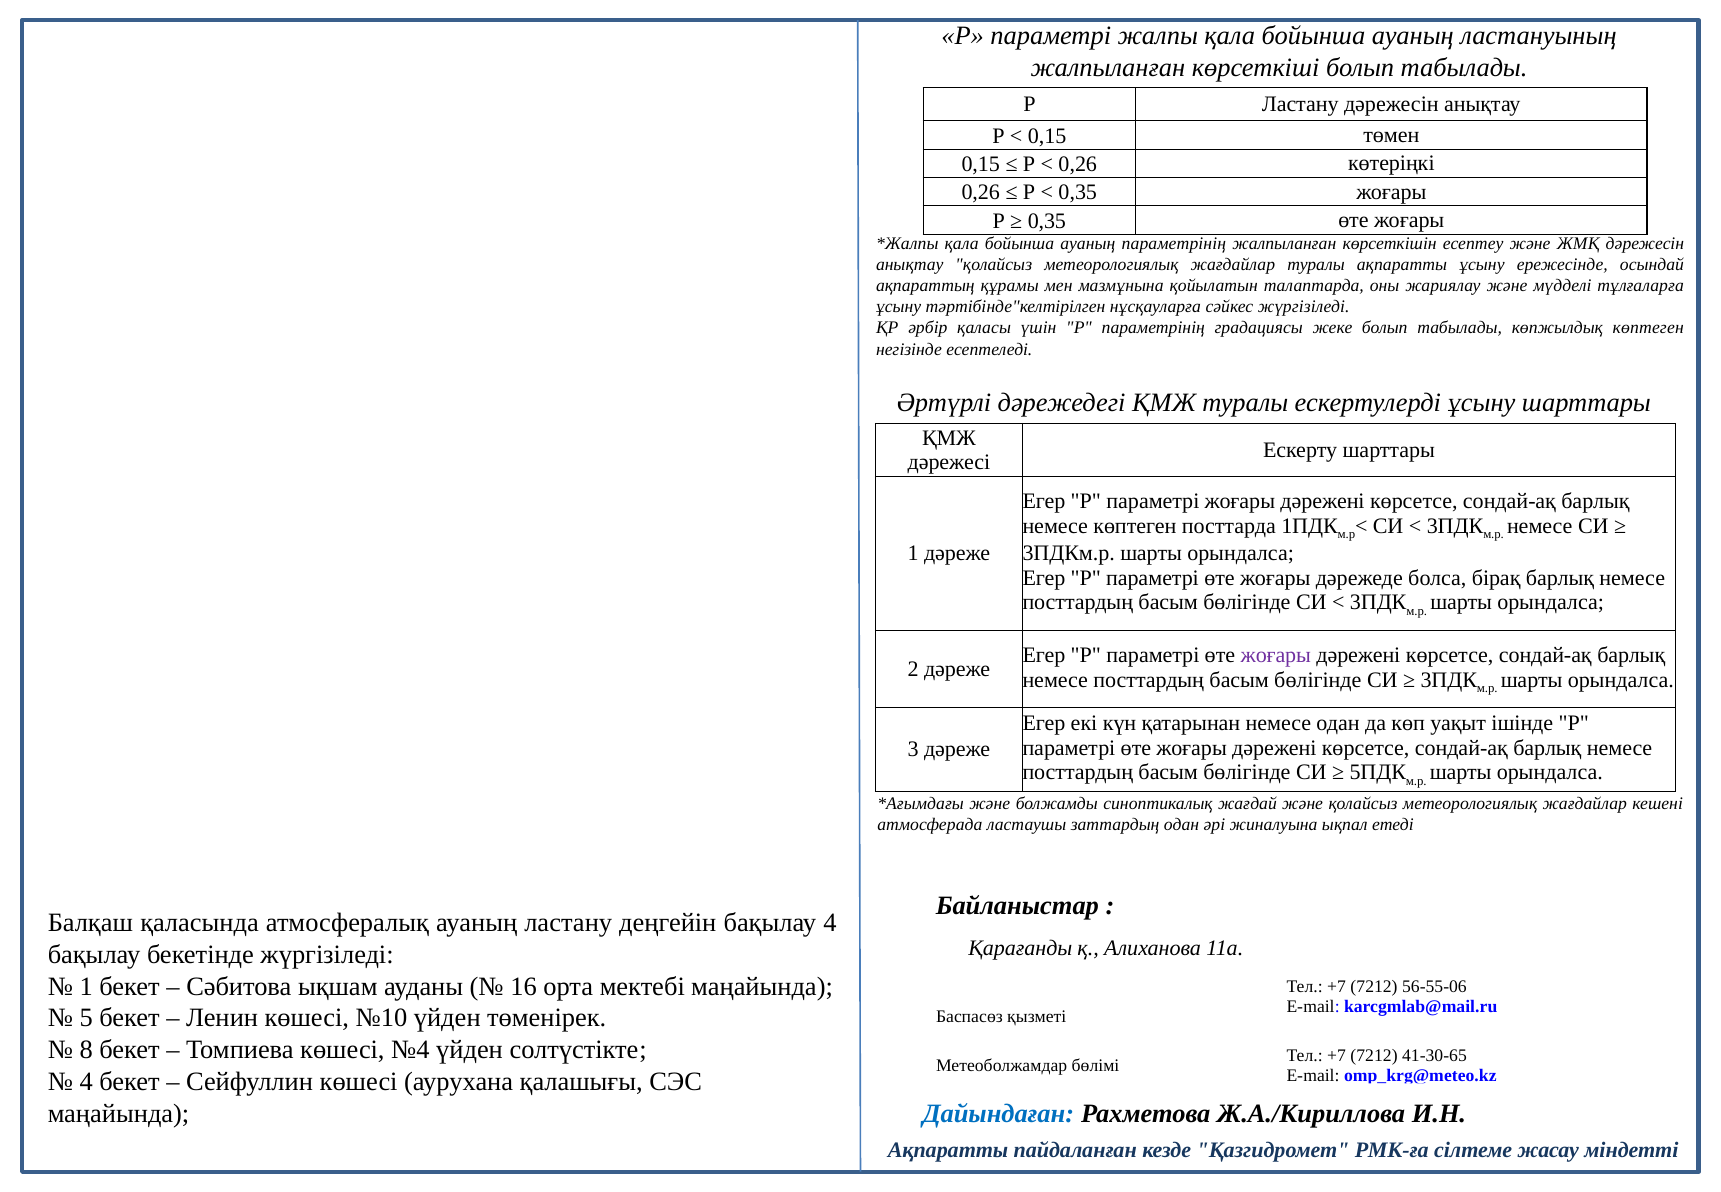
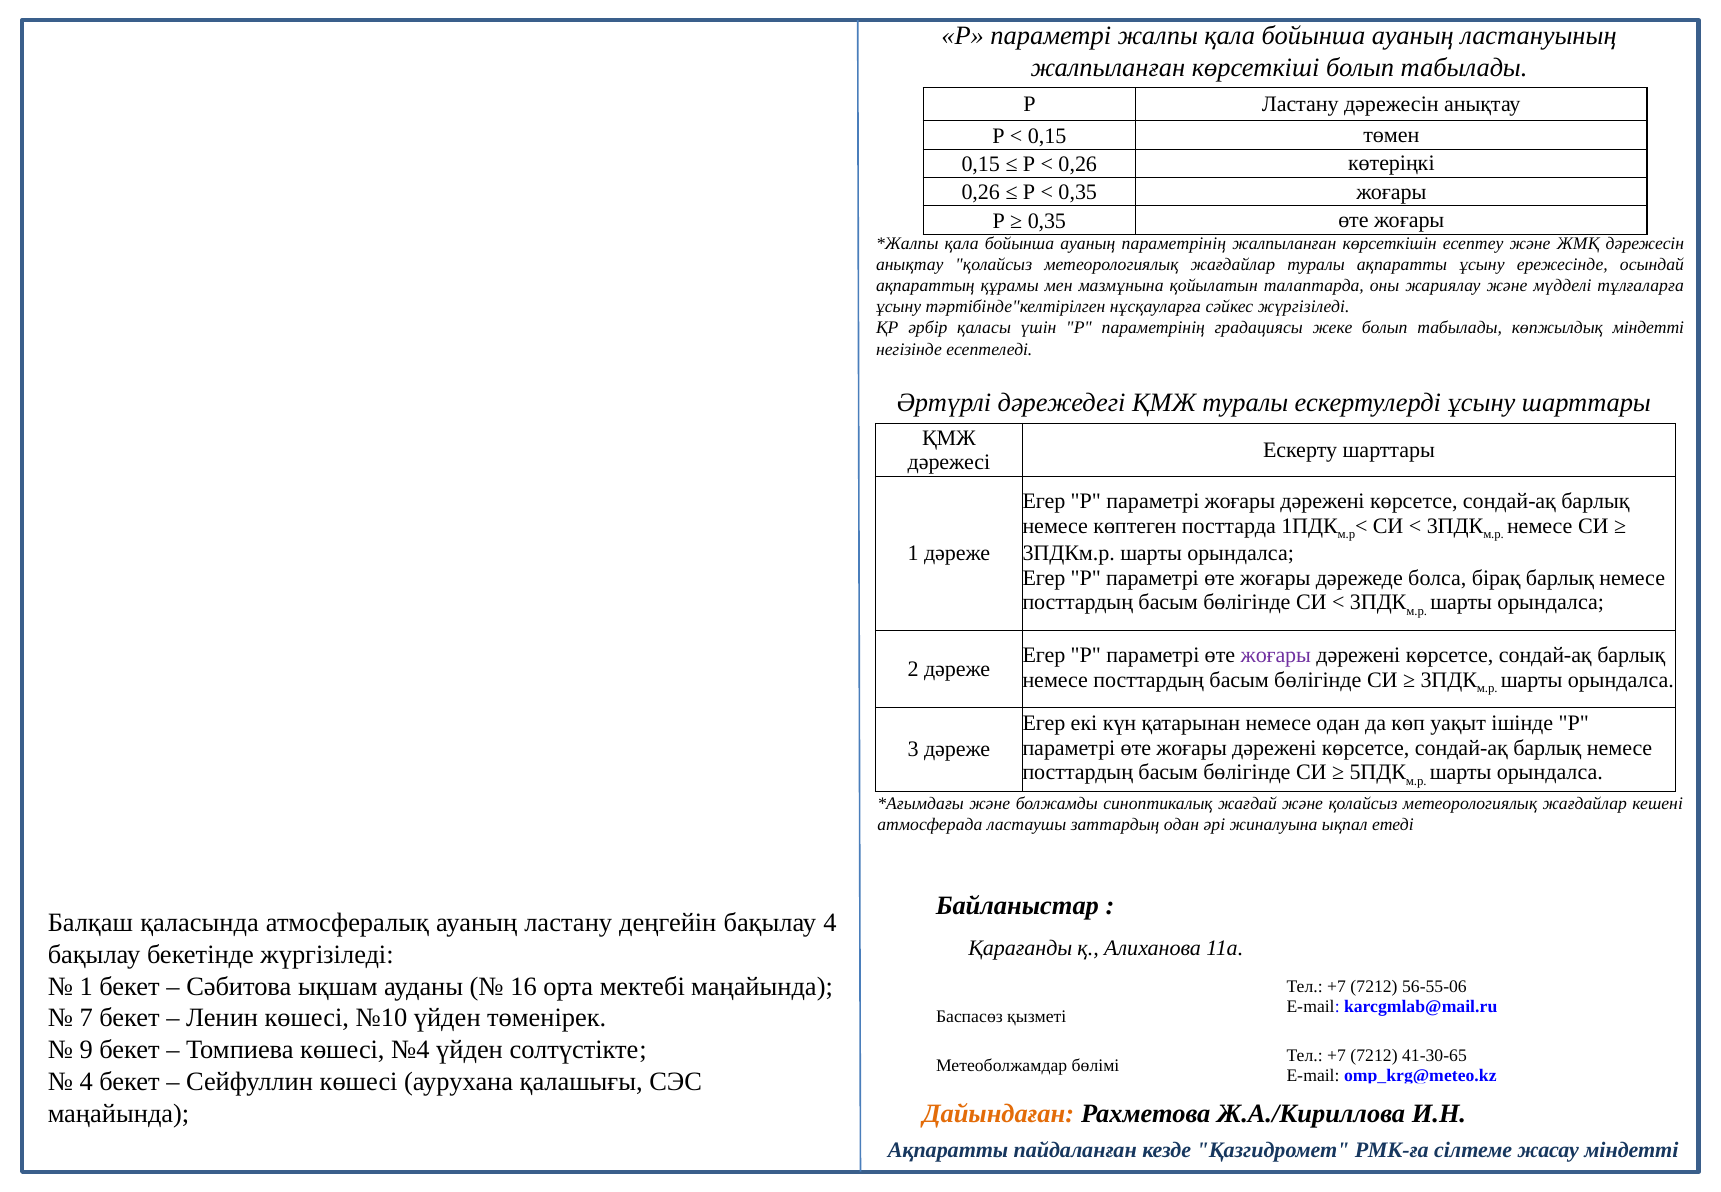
көпжылдық көптеген: көптеген -> міндетті
5: 5 -> 7
8: 8 -> 9
Дайындаған colour: blue -> orange
